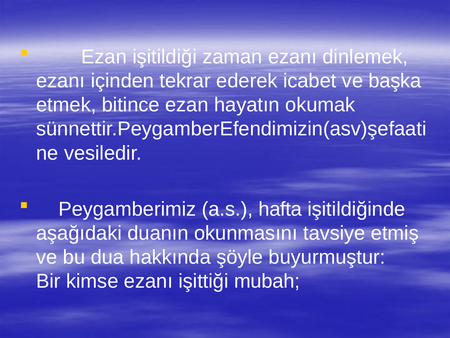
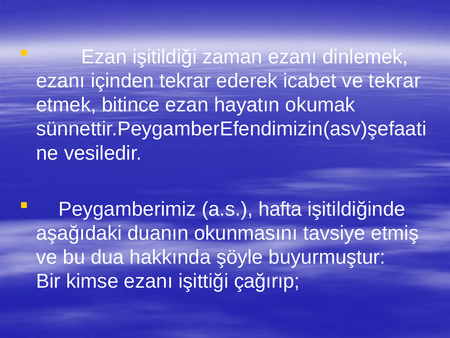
ve başka: başka -> tekrar
mubah: mubah -> çağırıp
